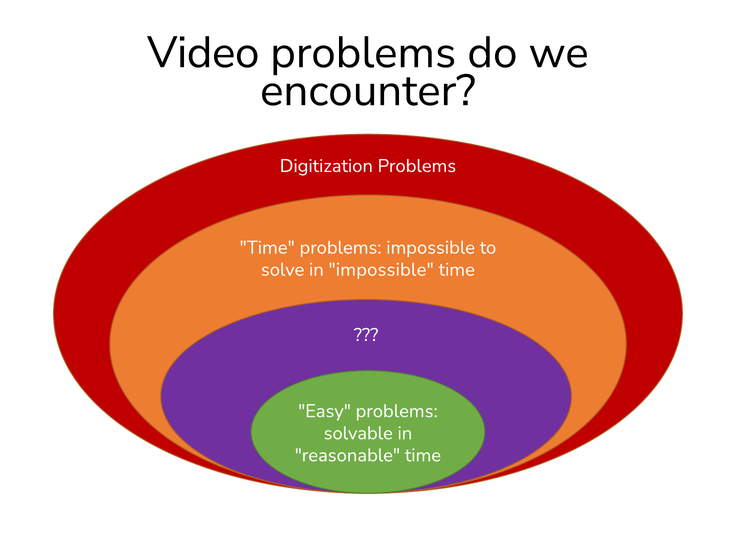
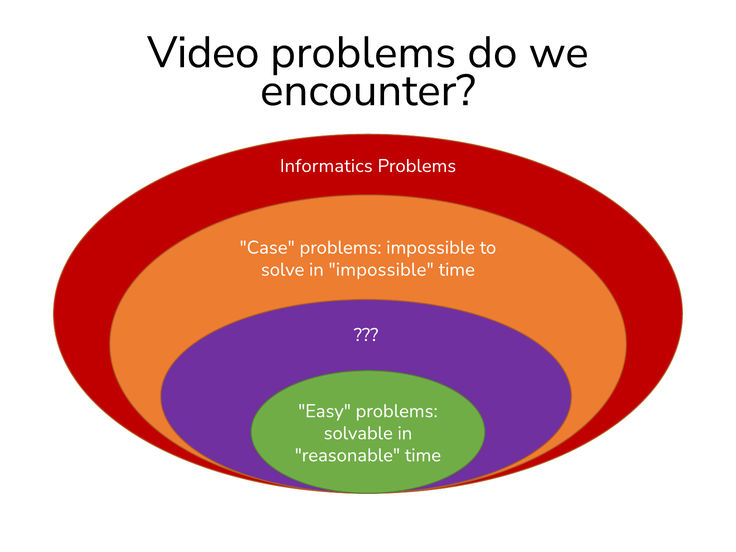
Digitization: Digitization -> Informatics
Time at (267, 248): Time -> Case
